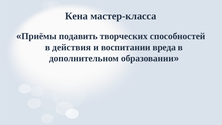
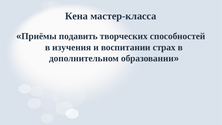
действия: действия -> изучения
вреда: вреда -> страх
